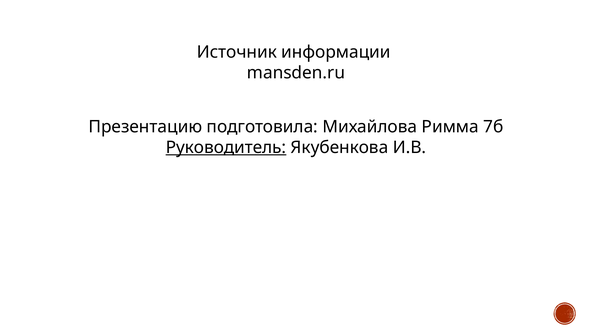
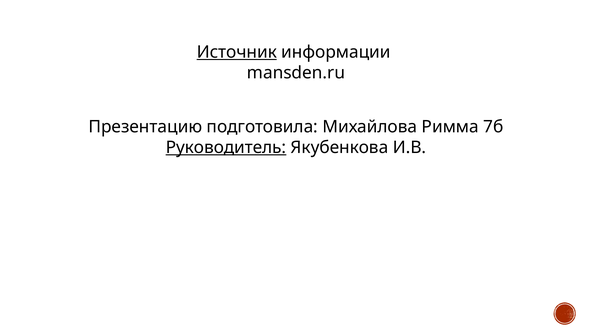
Источник underline: none -> present
